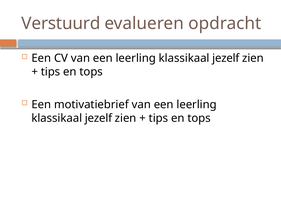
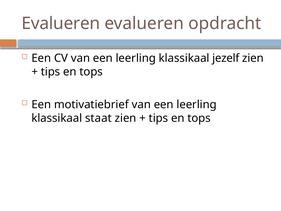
Verstuurd at (61, 23): Verstuurd -> Evalueren
jezelf at (99, 118): jezelf -> staat
